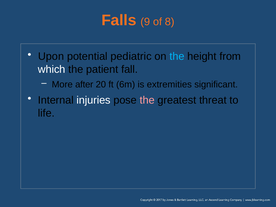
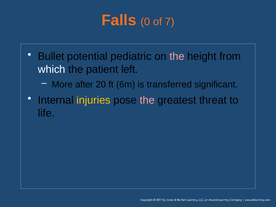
9: 9 -> 0
8: 8 -> 7
Upon: Upon -> Bullet
the at (177, 56) colour: light blue -> pink
fall: fall -> left
extremities: extremities -> transferred
injuries colour: white -> yellow
